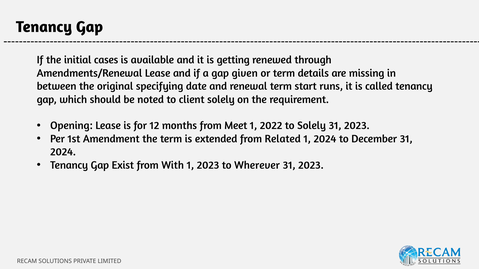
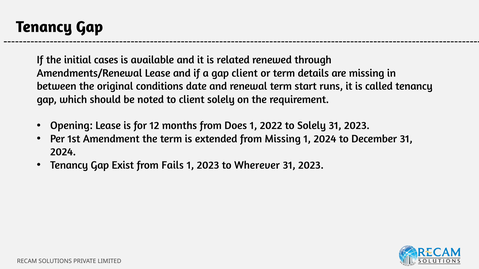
getting: getting -> related
gap given: given -> client
specifying: specifying -> conditions
Meet: Meet -> Does
from Related: Related -> Missing
With: With -> Fails
